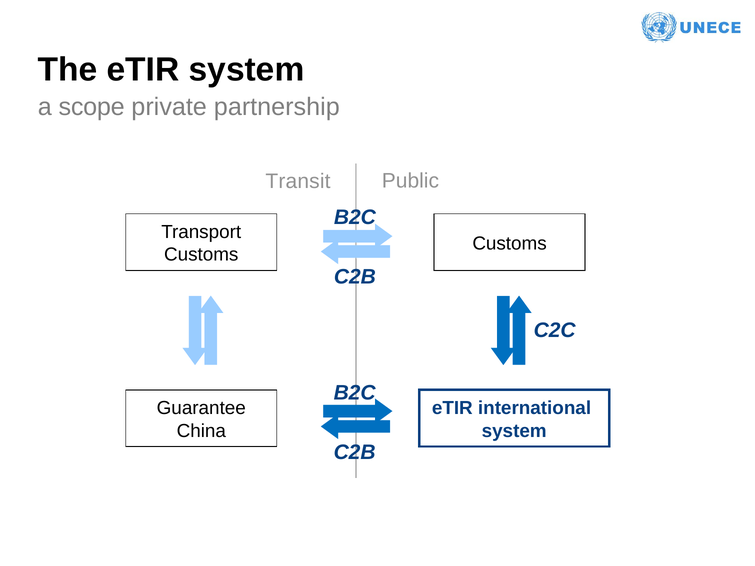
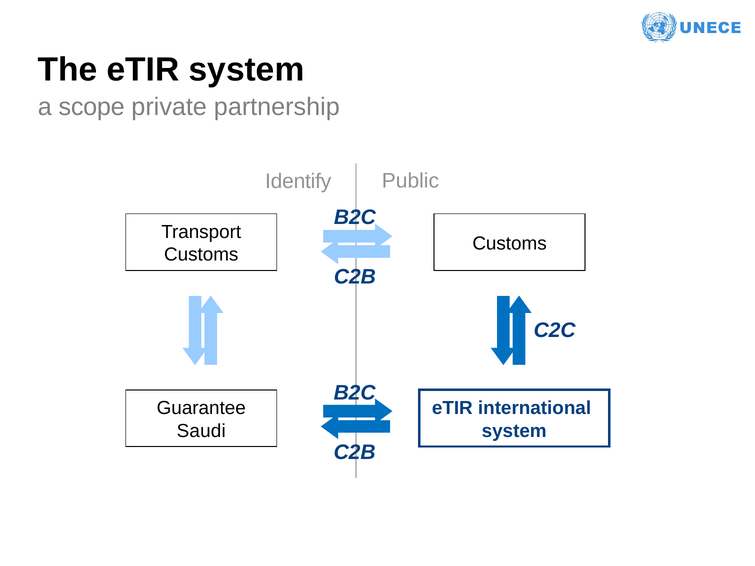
Transit: Transit -> Identify
China: China -> Saudi
